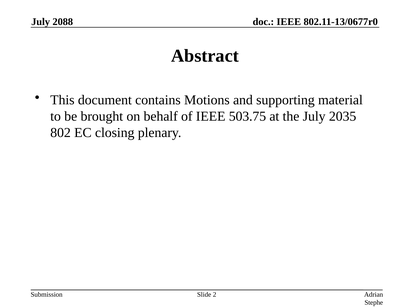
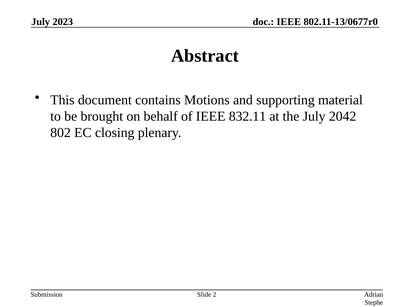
2088: 2088 -> 2023
503.75: 503.75 -> 832.11
2035: 2035 -> 2042
